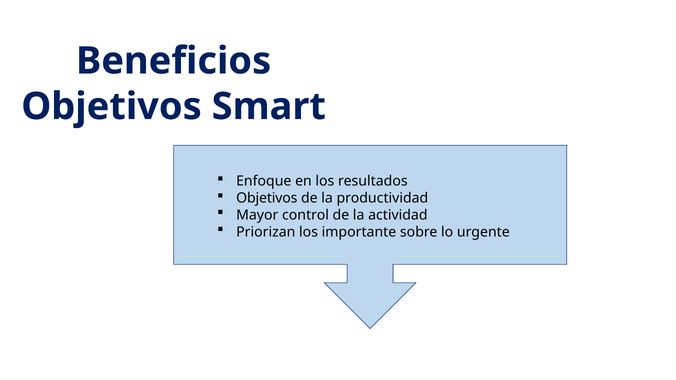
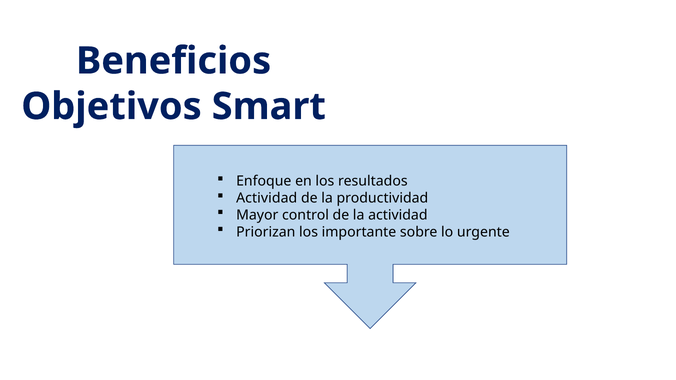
Objetivos at (267, 198): Objetivos -> Actividad
